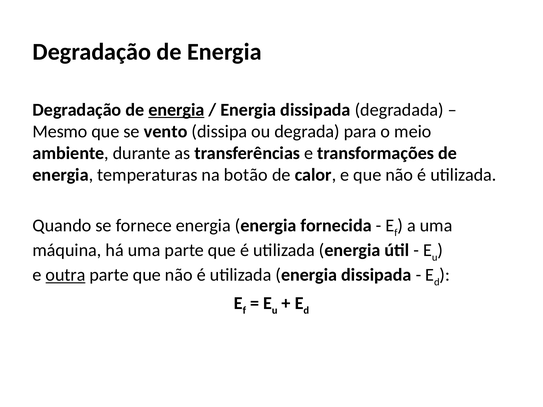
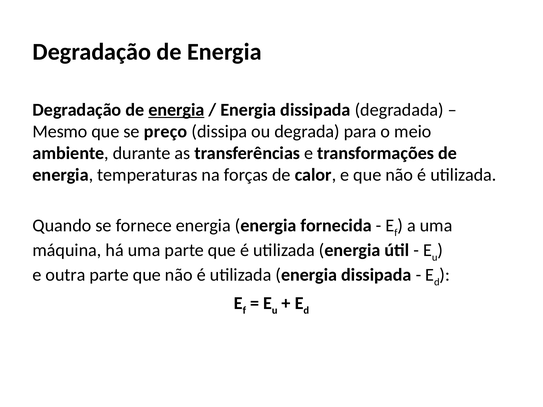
vento: vento -> preço
botão: botão -> forças
outra underline: present -> none
